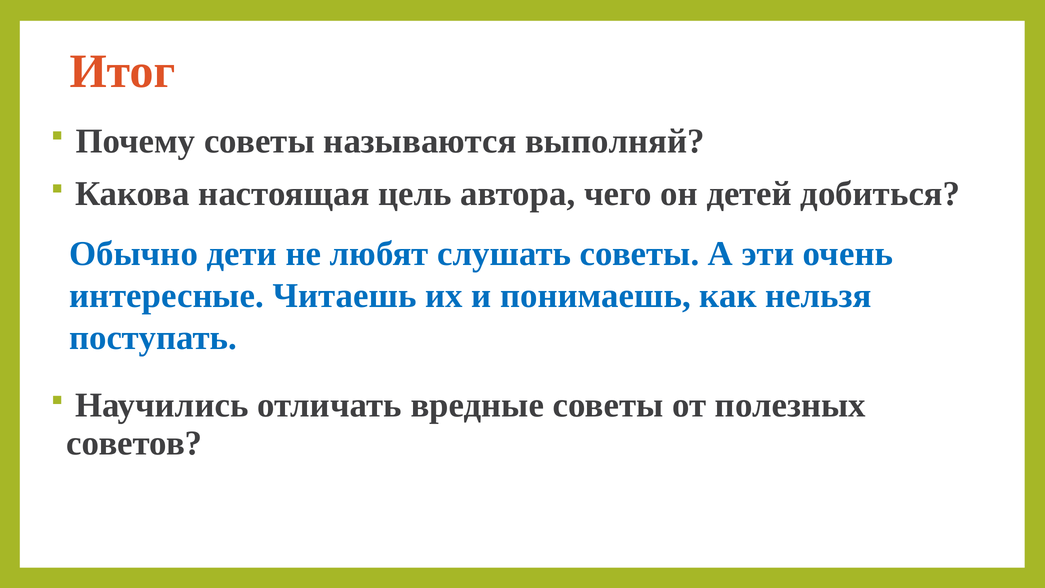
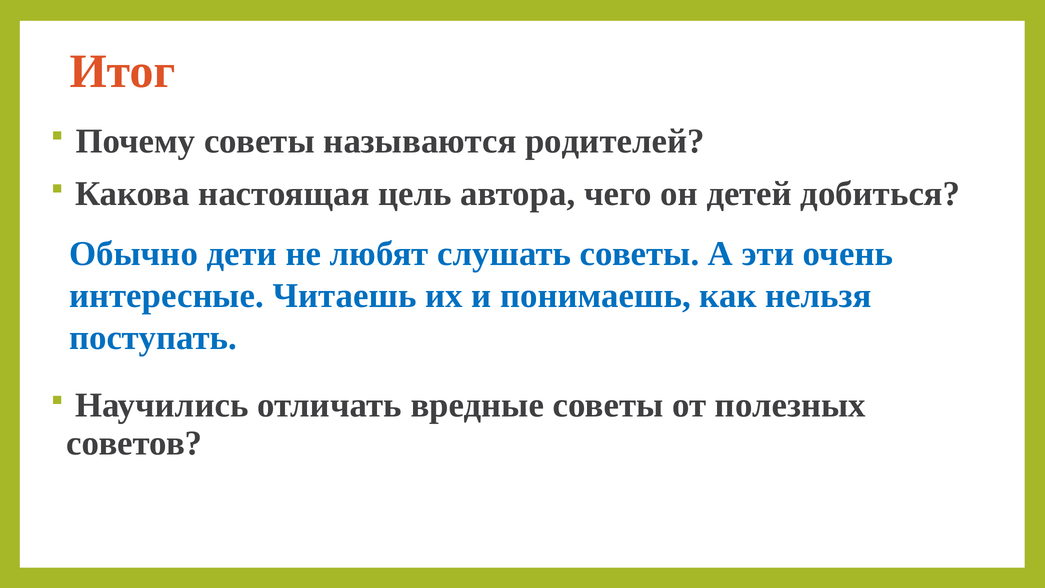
выполняй: выполняй -> родителей
